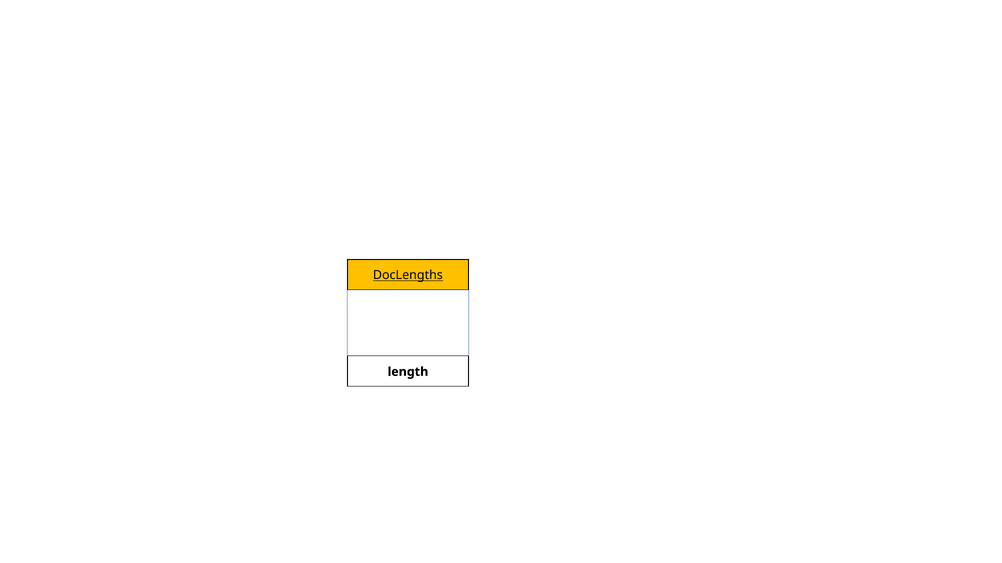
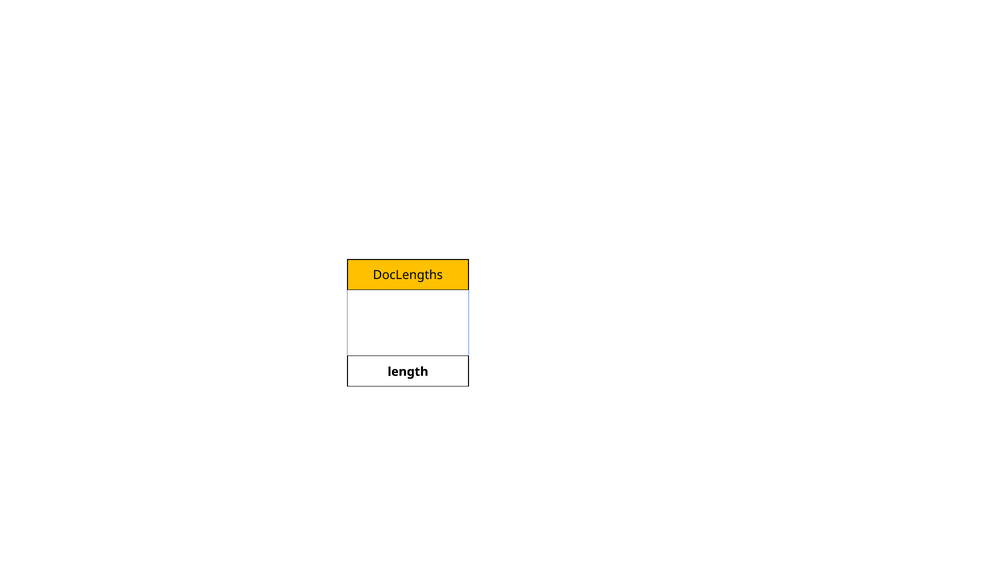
DocLengths underline: present -> none
